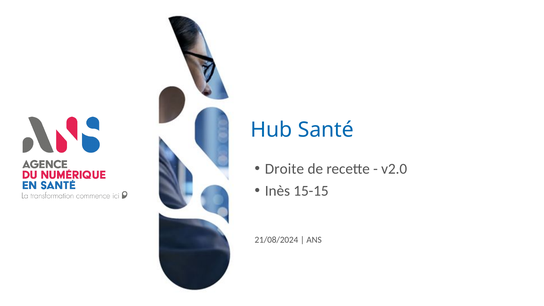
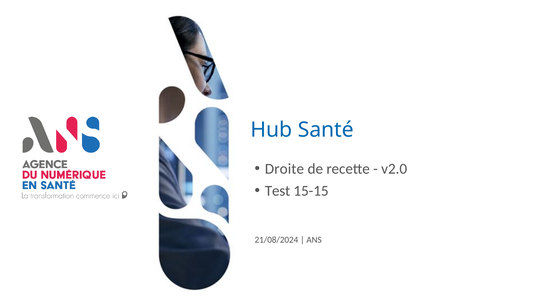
Inès: Inès -> Test
